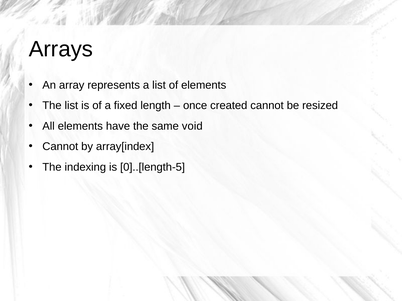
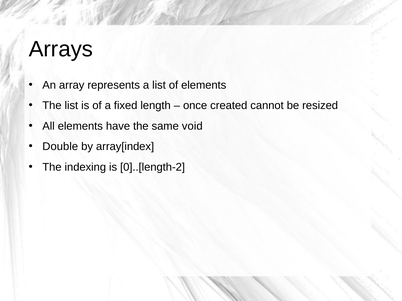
Cannot at (60, 147): Cannot -> Double
0]..[length-5: 0]..[length-5 -> 0]..[length-2
